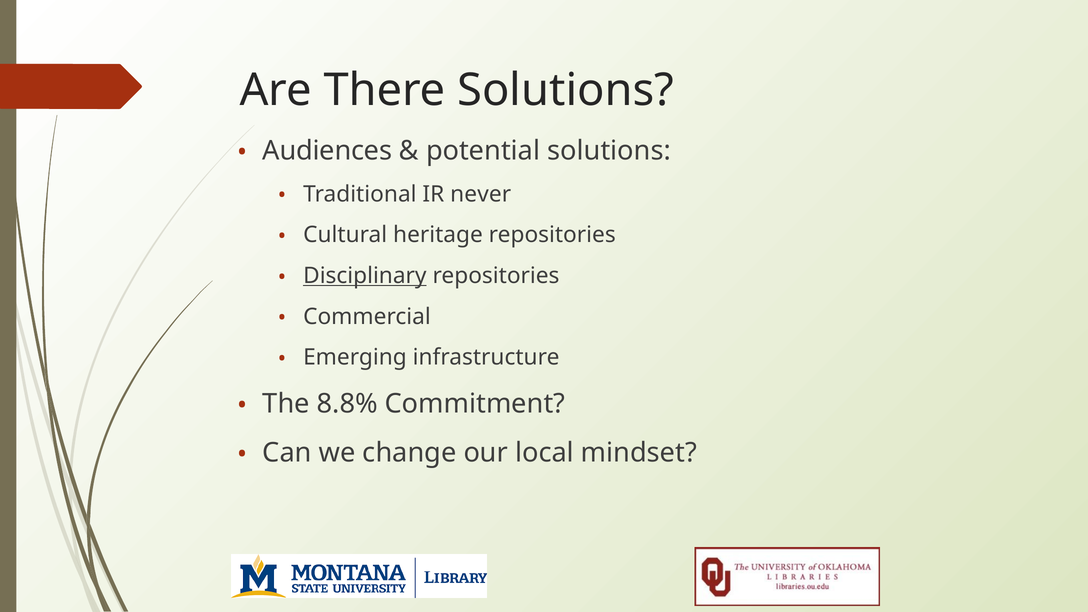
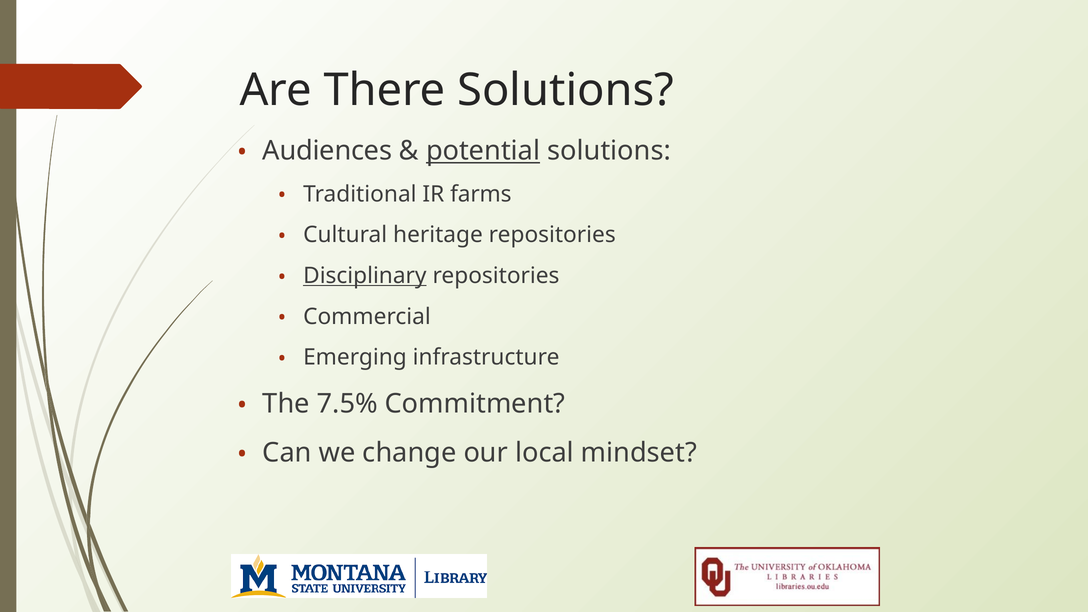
potential underline: none -> present
never: never -> farms
8.8%: 8.8% -> 7.5%
